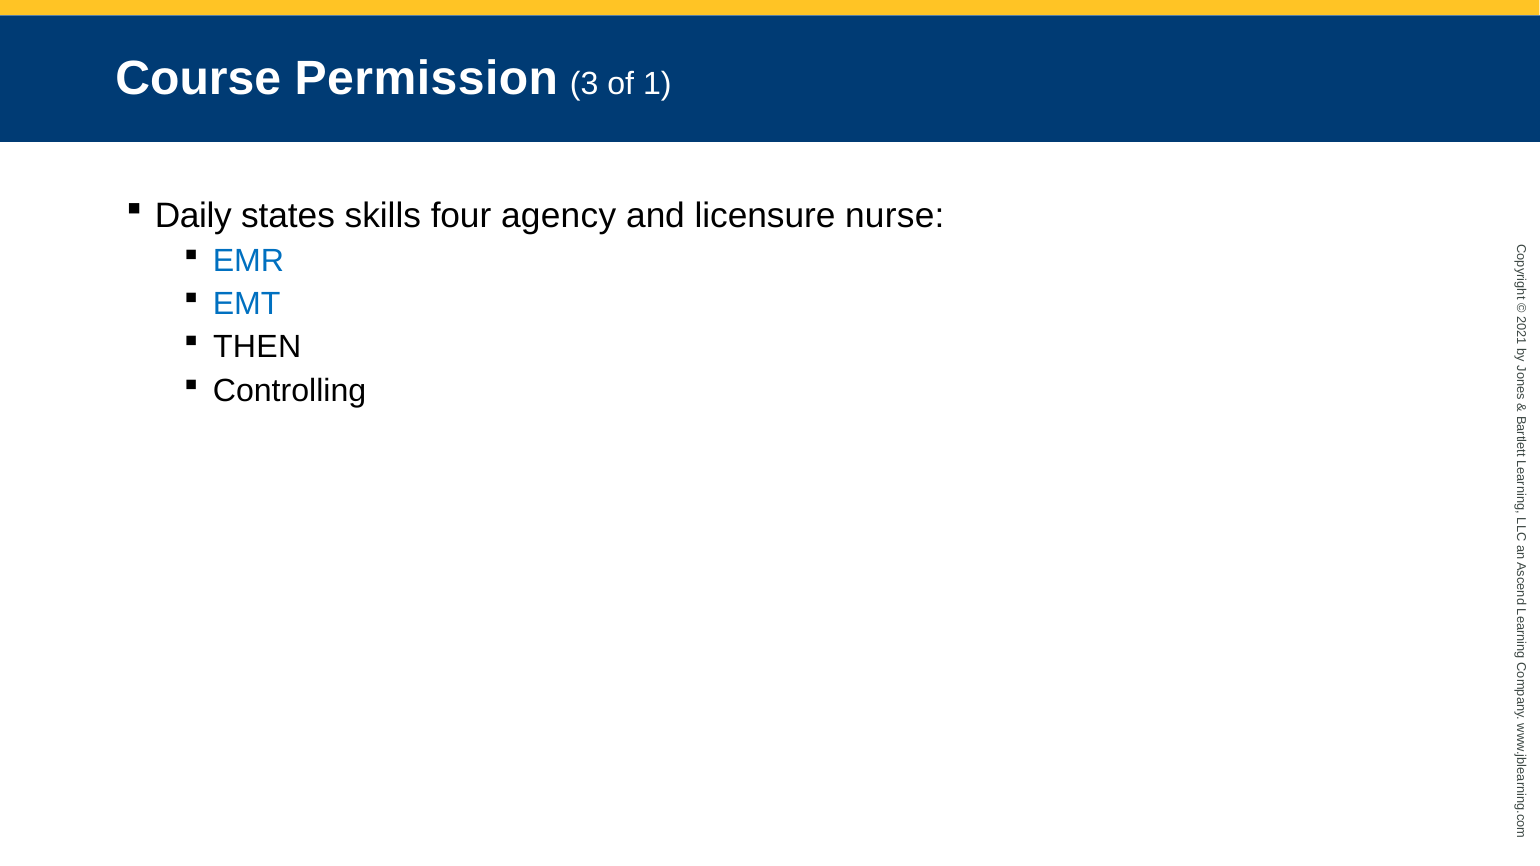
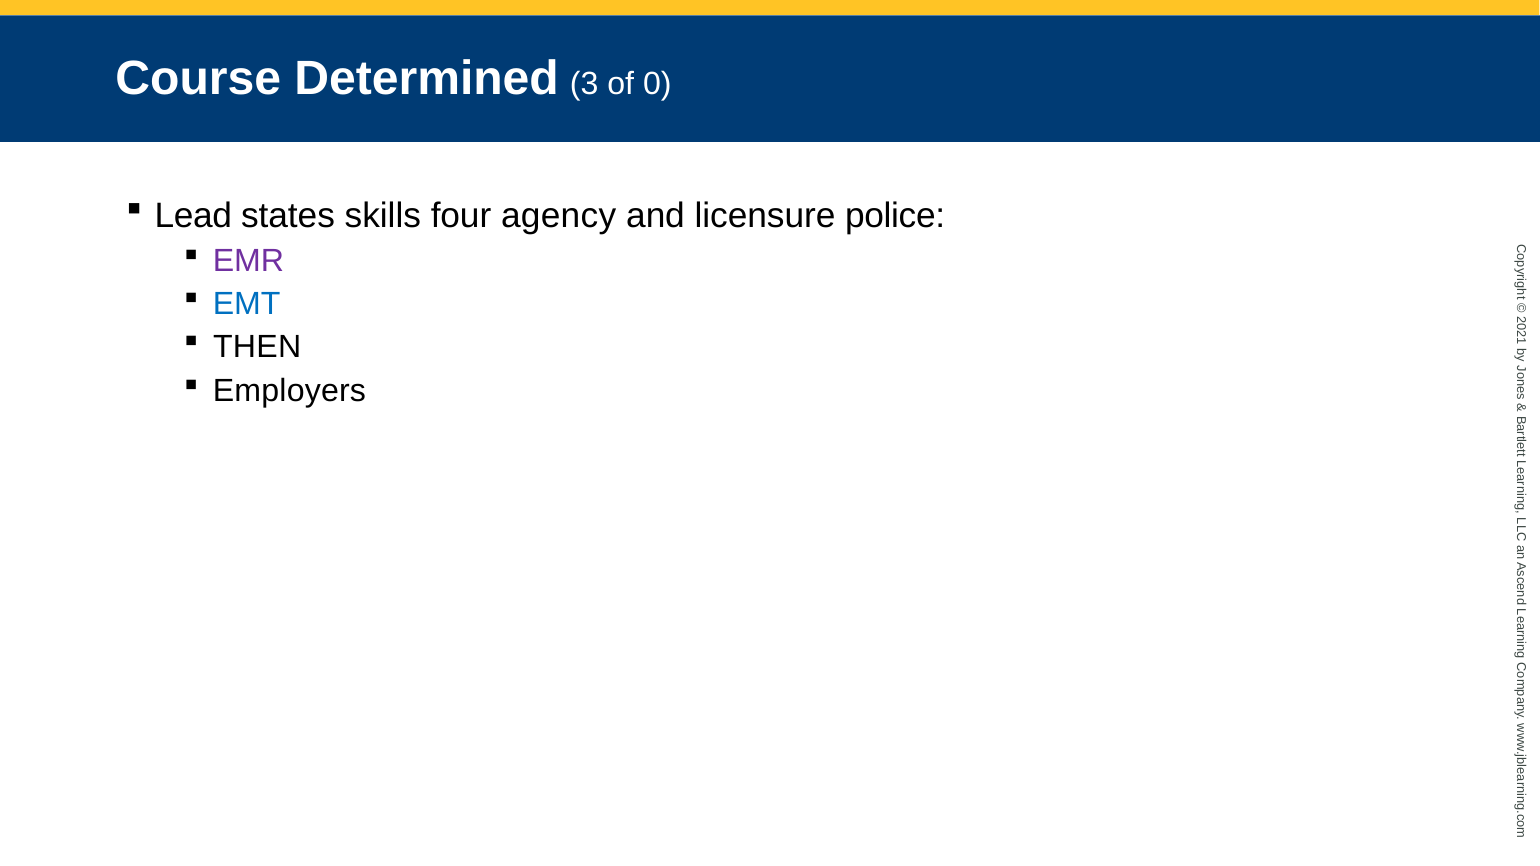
Permission: Permission -> Determined
of 1: 1 -> 0
Daily: Daily -> Lead
nurse: nurse -> police
EMR colour: blue -> purple
Controlling: Controlling -> Employers
